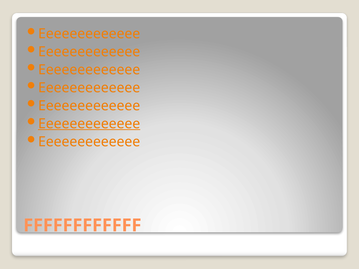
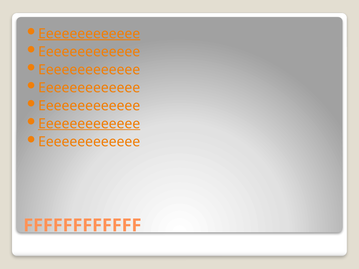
Eeeeeeeeeeeee at (89, 34) underline: none -> present
